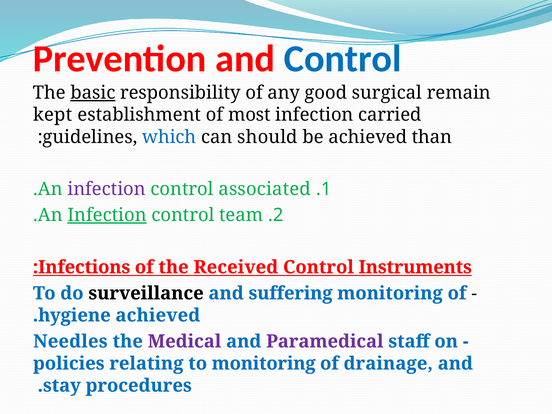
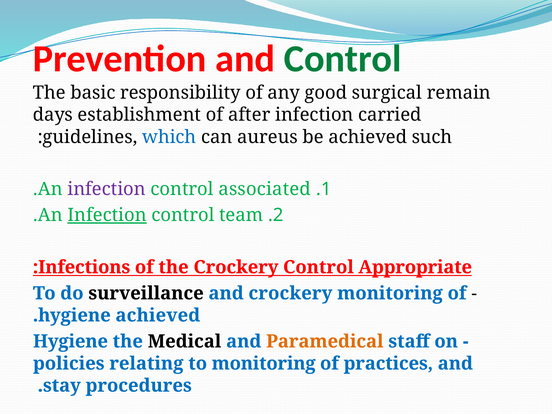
Control at (343, 59) colour: blue -> green
basic underline: present -> none
kept: kept -> days
most: most -> after
should: should -> aureus
than: than -> such
the Received: Received -> Crockery
Instruments: Instruments -> Appropriate
and suffering: suffering -> crockery
Needles at (70, 341): Needles -> Hygiene
Medical colour: purple -> black
Paramedical colour: purple -> orange
drainage: drainage -> practices
